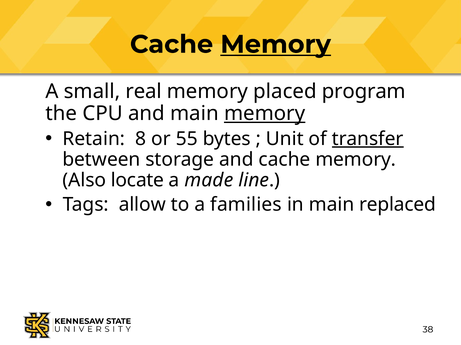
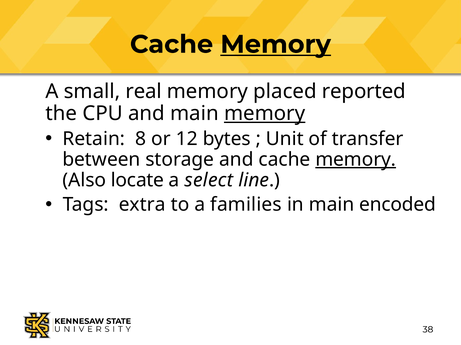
program: program -> reported
55: 55 -> 12
transfer underline: present -> none
memory at (356, 160) underline: none -> present
made: made -> select
allow: allow -> extra
replaced: replaced -> encoded
